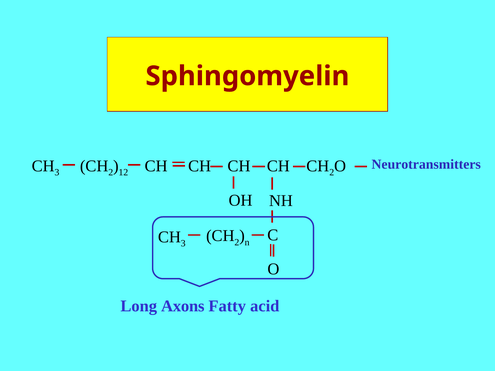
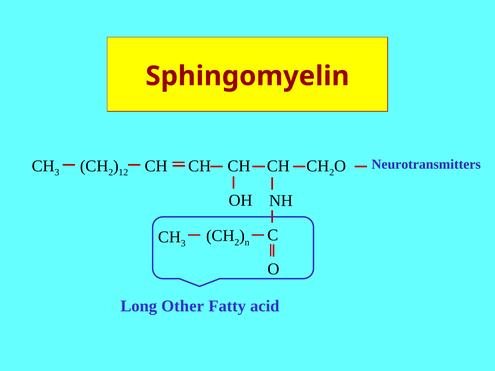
Axons: Axons -> Other
